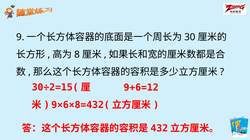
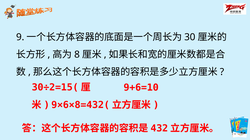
9+6=12: 9+6=12 -> 9+6=10
